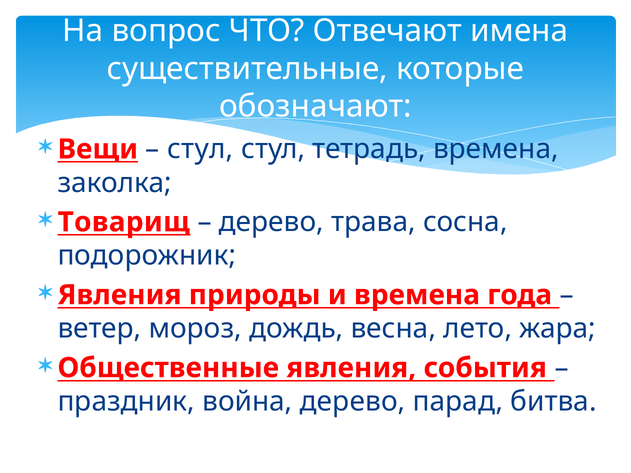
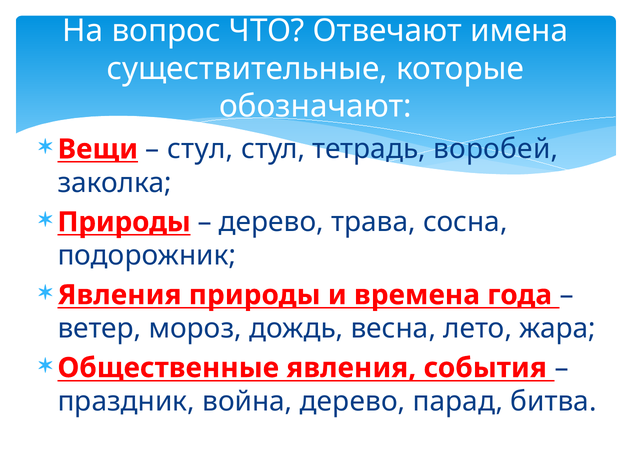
тетрадь времена: времена -> воробей
Товарищ at (124, 222): Товарищ -> Природы
